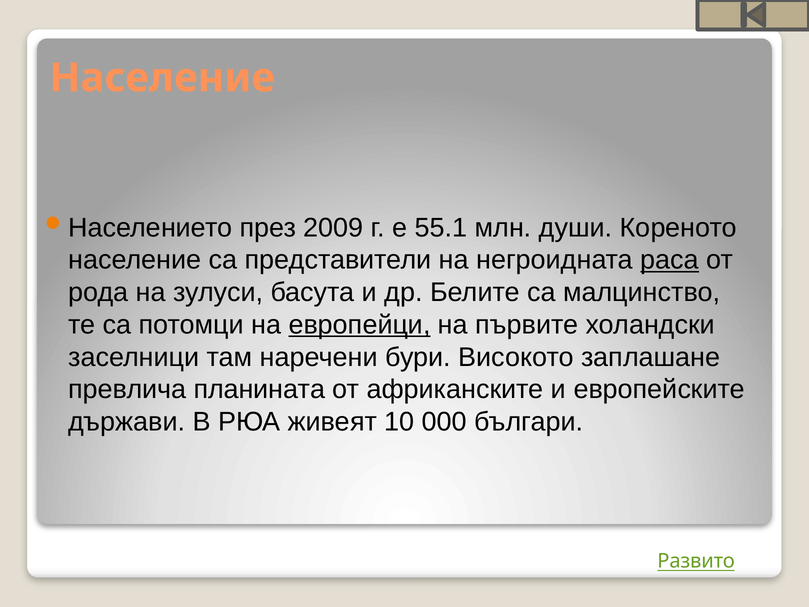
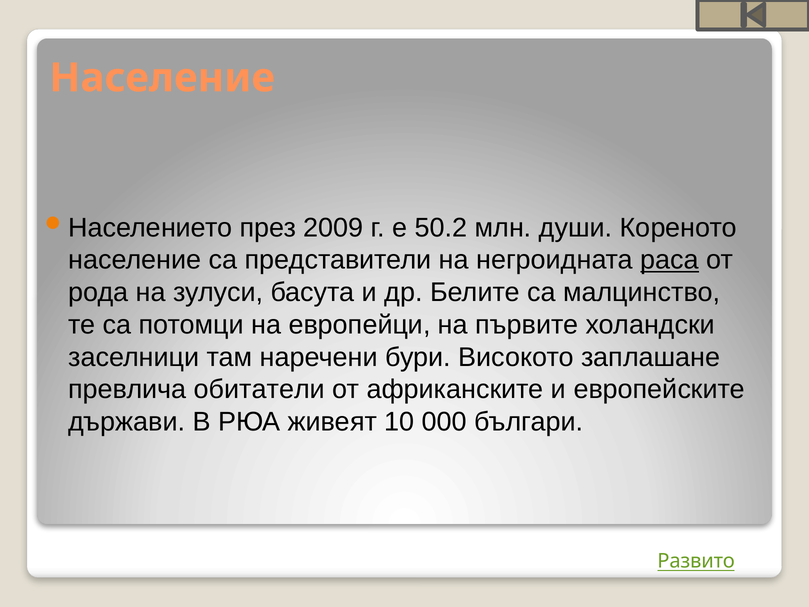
55.1: 55.1 -> 50.2
европейци underline: present -> none
планината: планината -> обитатели
